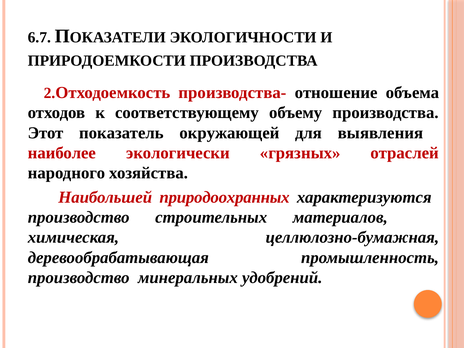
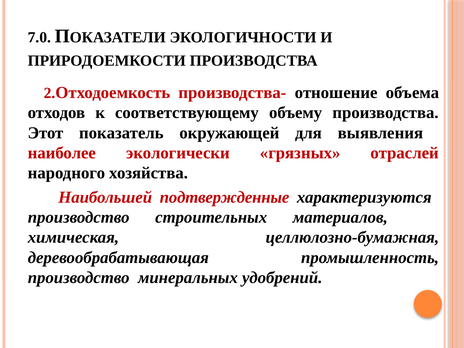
6.7: 6.7 -> 7.0
природоохранных: природоохранных -> подтвержденные
